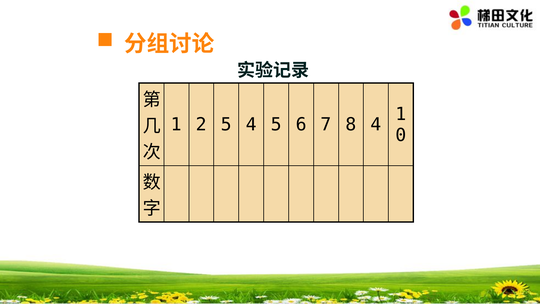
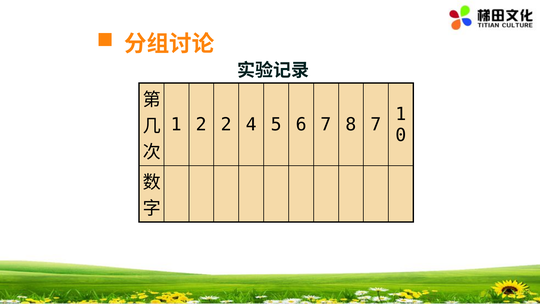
2 5: 5 -> 2
8 4: 4 -> 7
